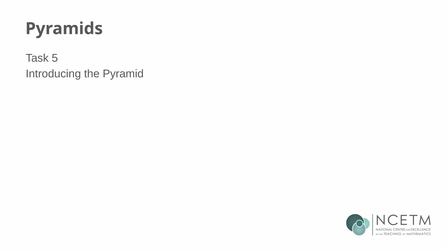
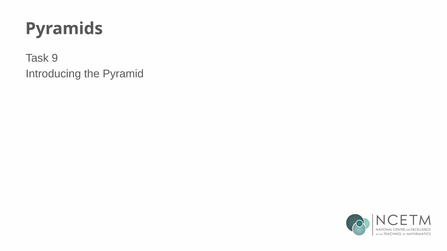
5: 5 -> 9
